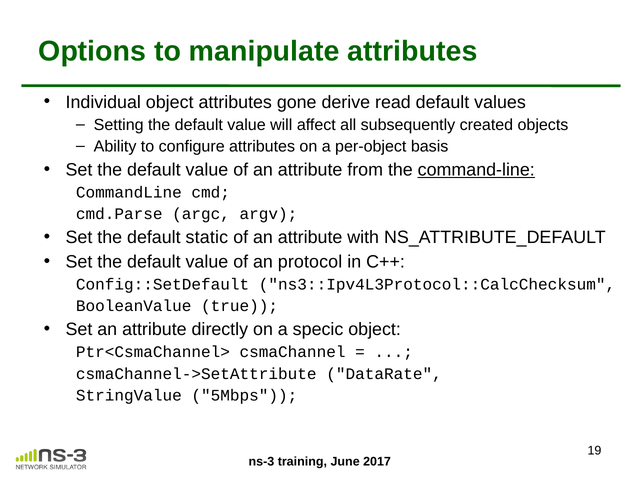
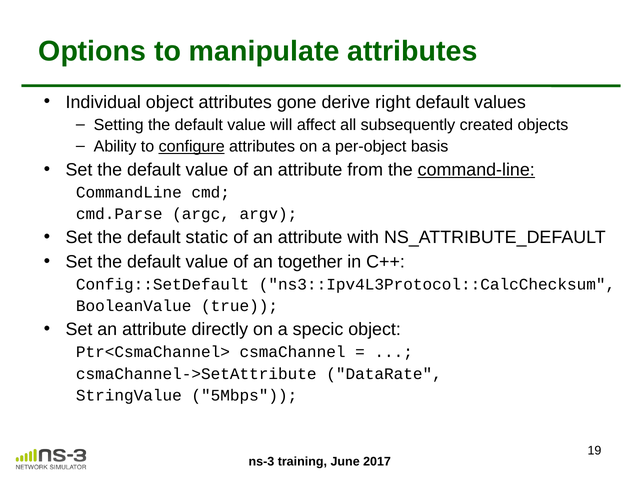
read: read -> right
configure underline: none -> present
protocol: protocol -> together
